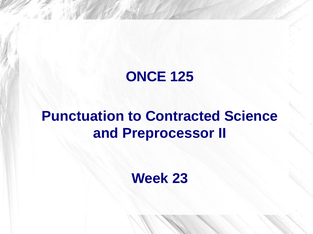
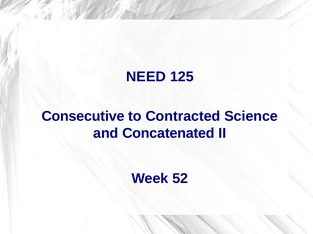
ONCE: ONCE -> NEED
Punctuation: Punctuation -> Consecutive
Preprocessor: Preprocessor -> Concatenated
23: 23 -> 52
